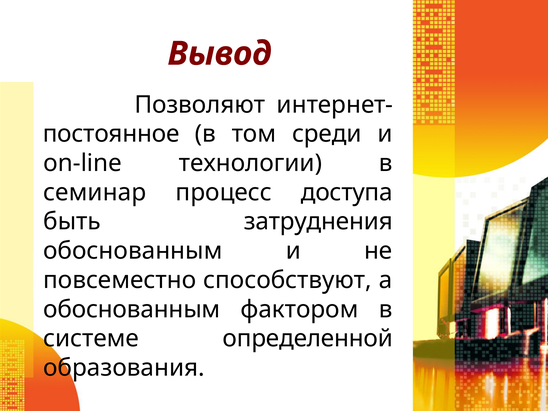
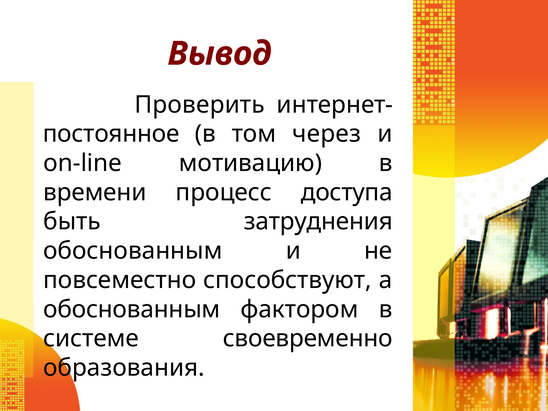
Позволяют: Позволяют -> Проверить
среди: среди -> через
технологии: технологии -> мотивацию
семинар: семинар -> времени
определенной: определенной -> своевременно
